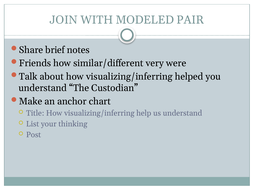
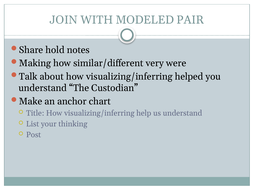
brief: brief -> hold
Friends: Friends -> Making
